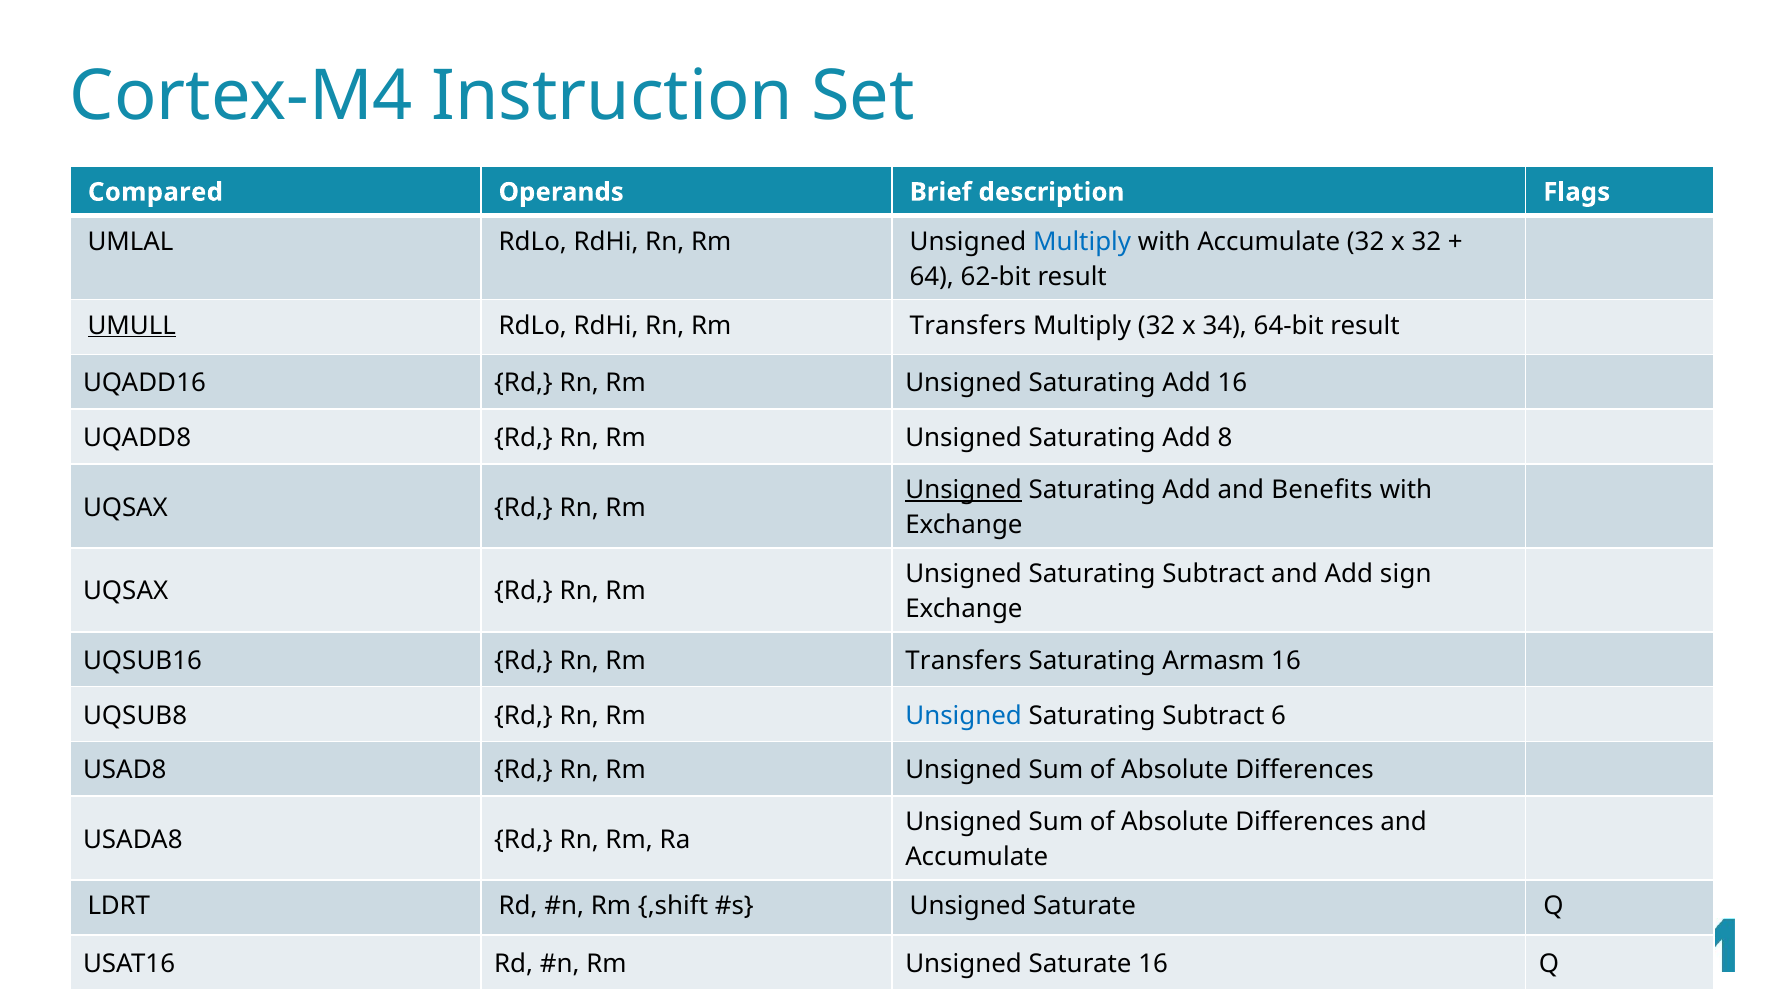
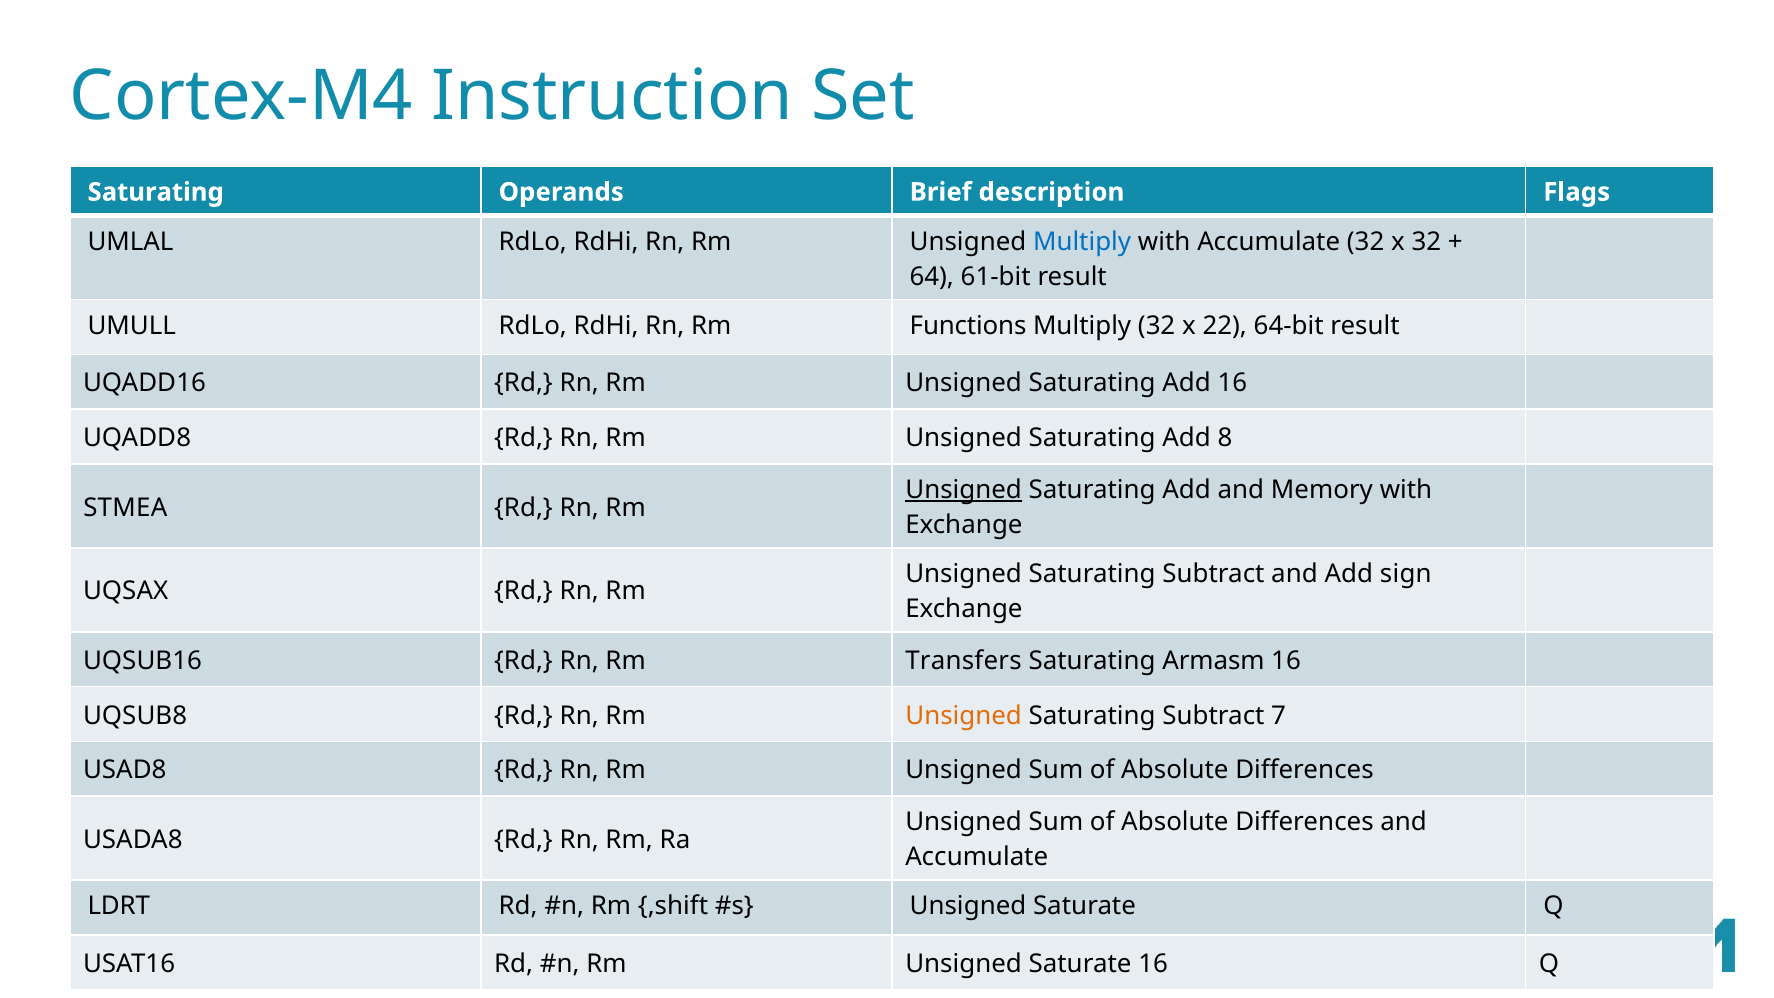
Compared at (155, 192): Compared -> Saturating
62-bit: 62-bit -> 61-bit
UMULL underline: present -> none
RdHi Rn Rm Transfers: Transfers -> Functions
x 34: 34 -> 22
Benefits: Benefits -> Memory
UQSAX at (125, 508): UQSAX -> STMEA
Unsigned at (964, 716) colour: blue -> orange
6: 6 -> 7
